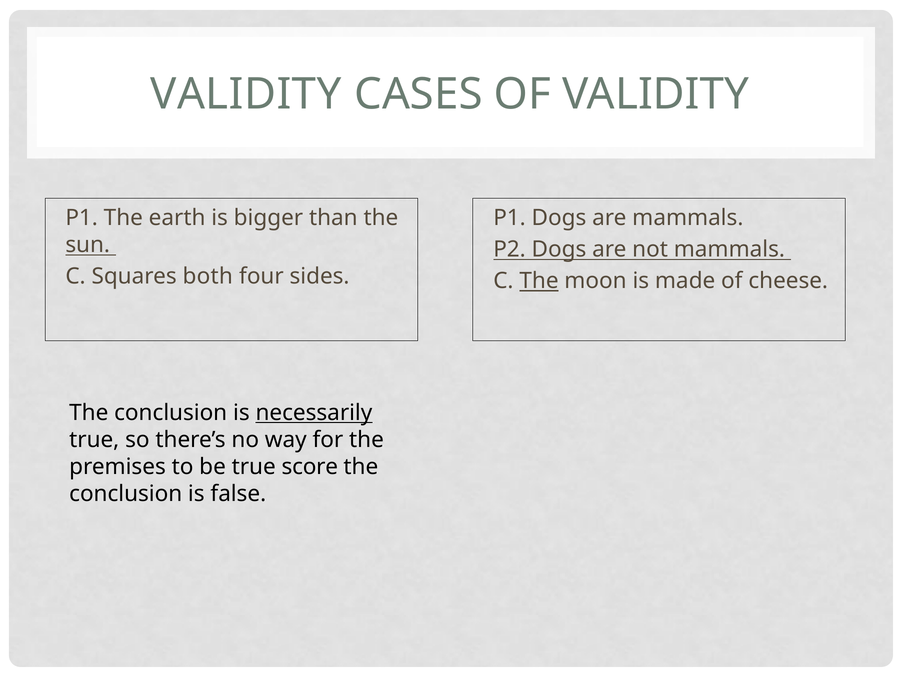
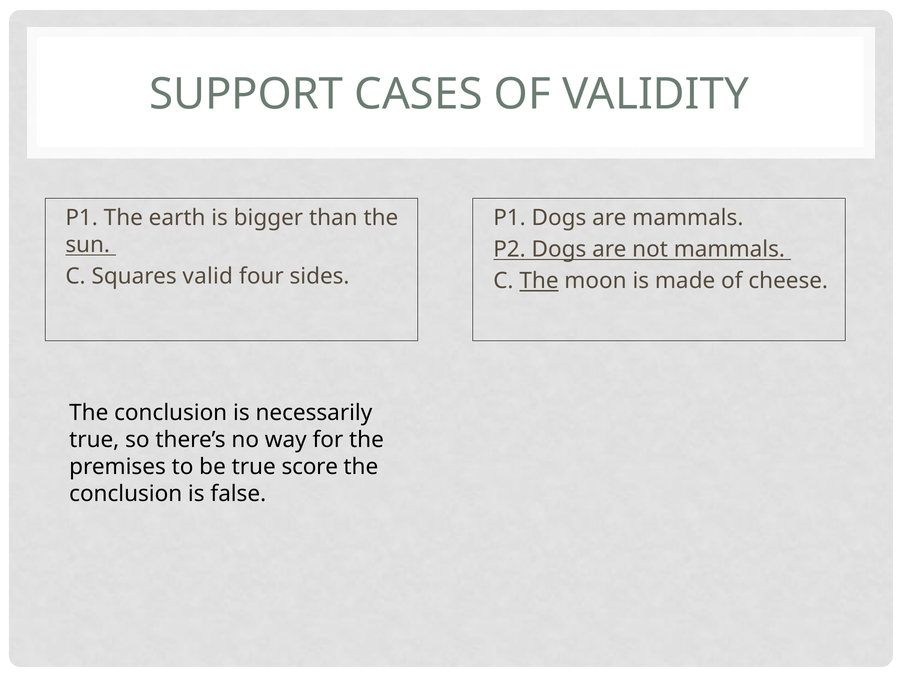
VALIDITY at (246, 95): VALIDITY -> SUPPORT
both: both -> valid
necessarily underline: present -> none
